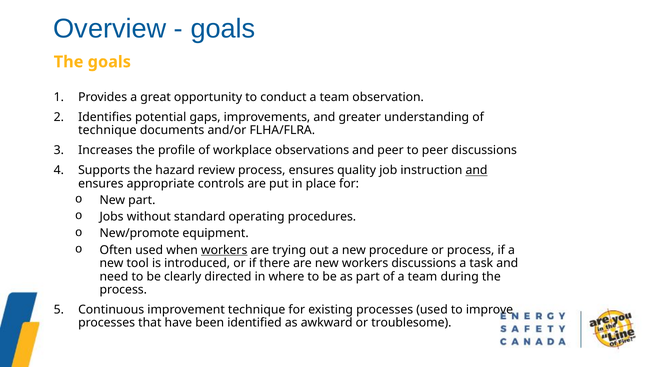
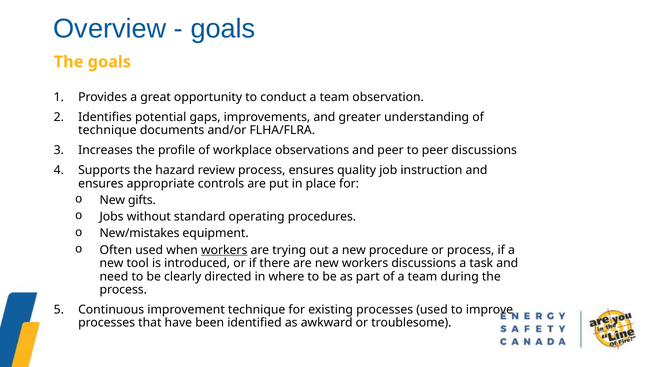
and at (477, 170) underline: present -> none
New part: part -> gifts
New/promote: New/promote -> New/mistakes
